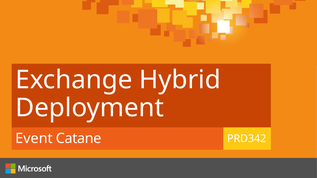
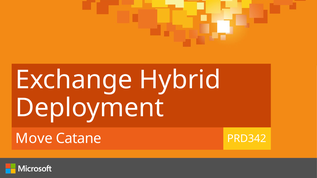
Event: Event -> Move
